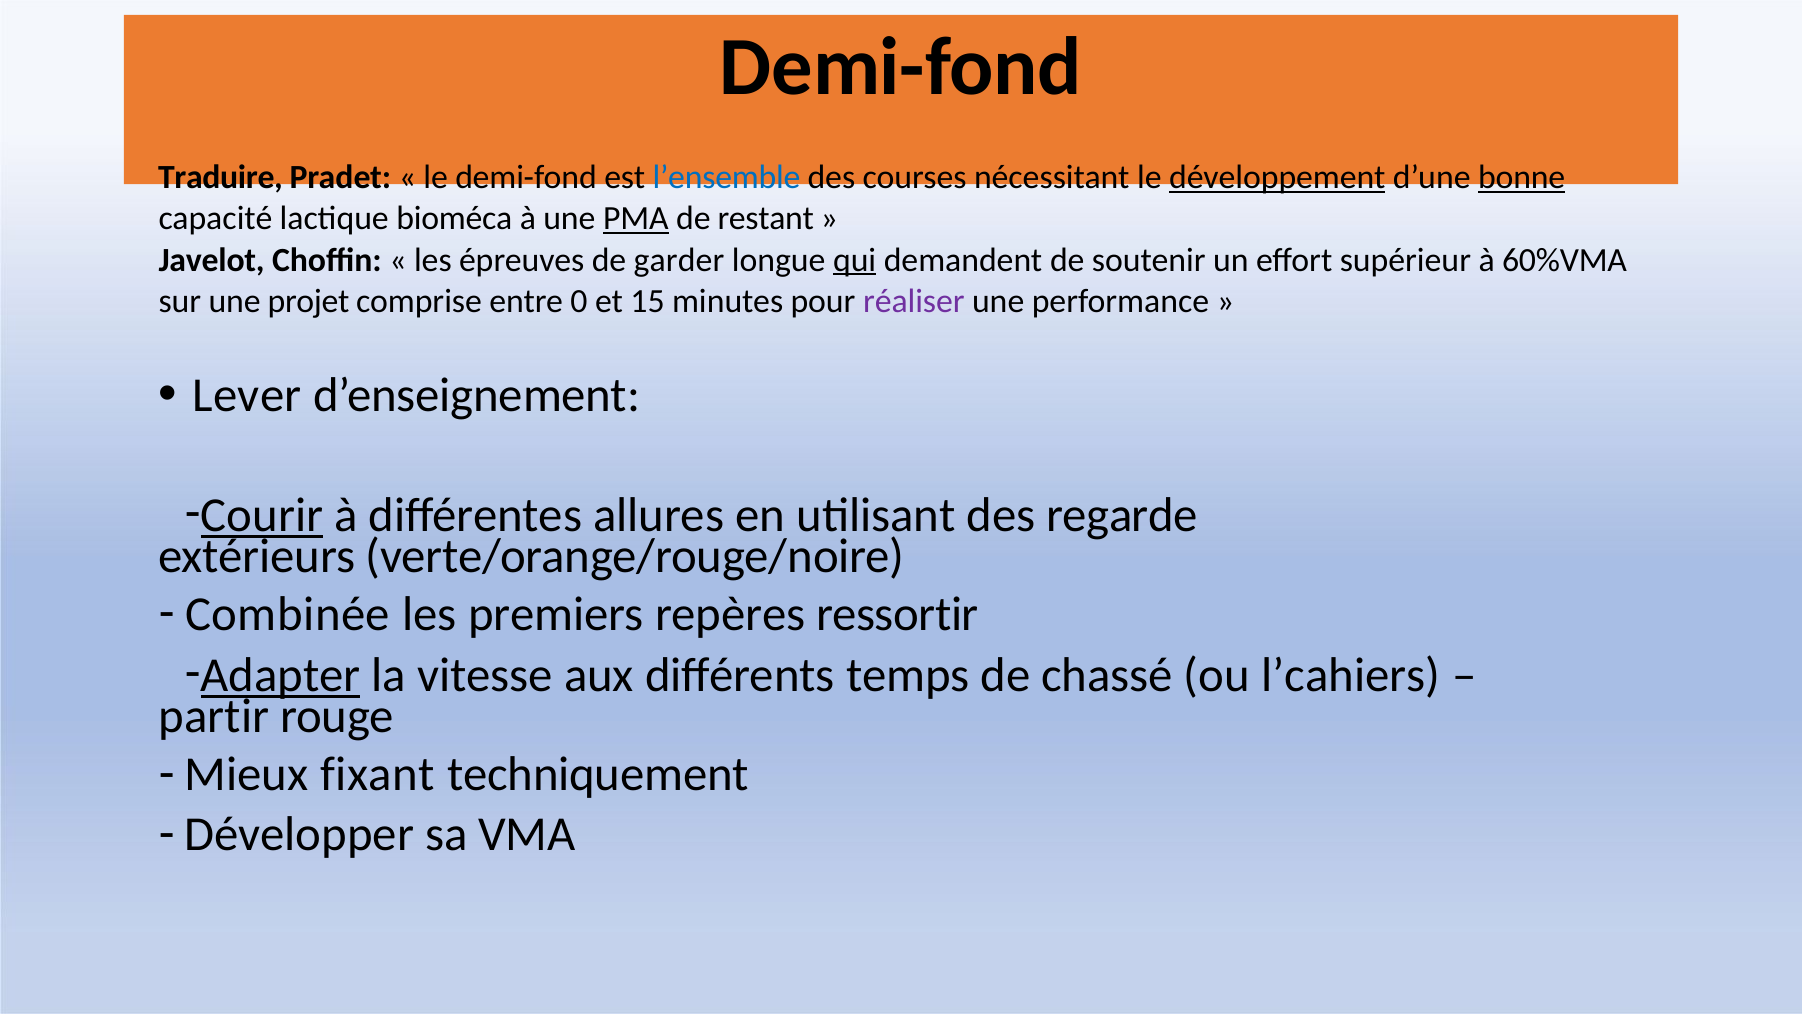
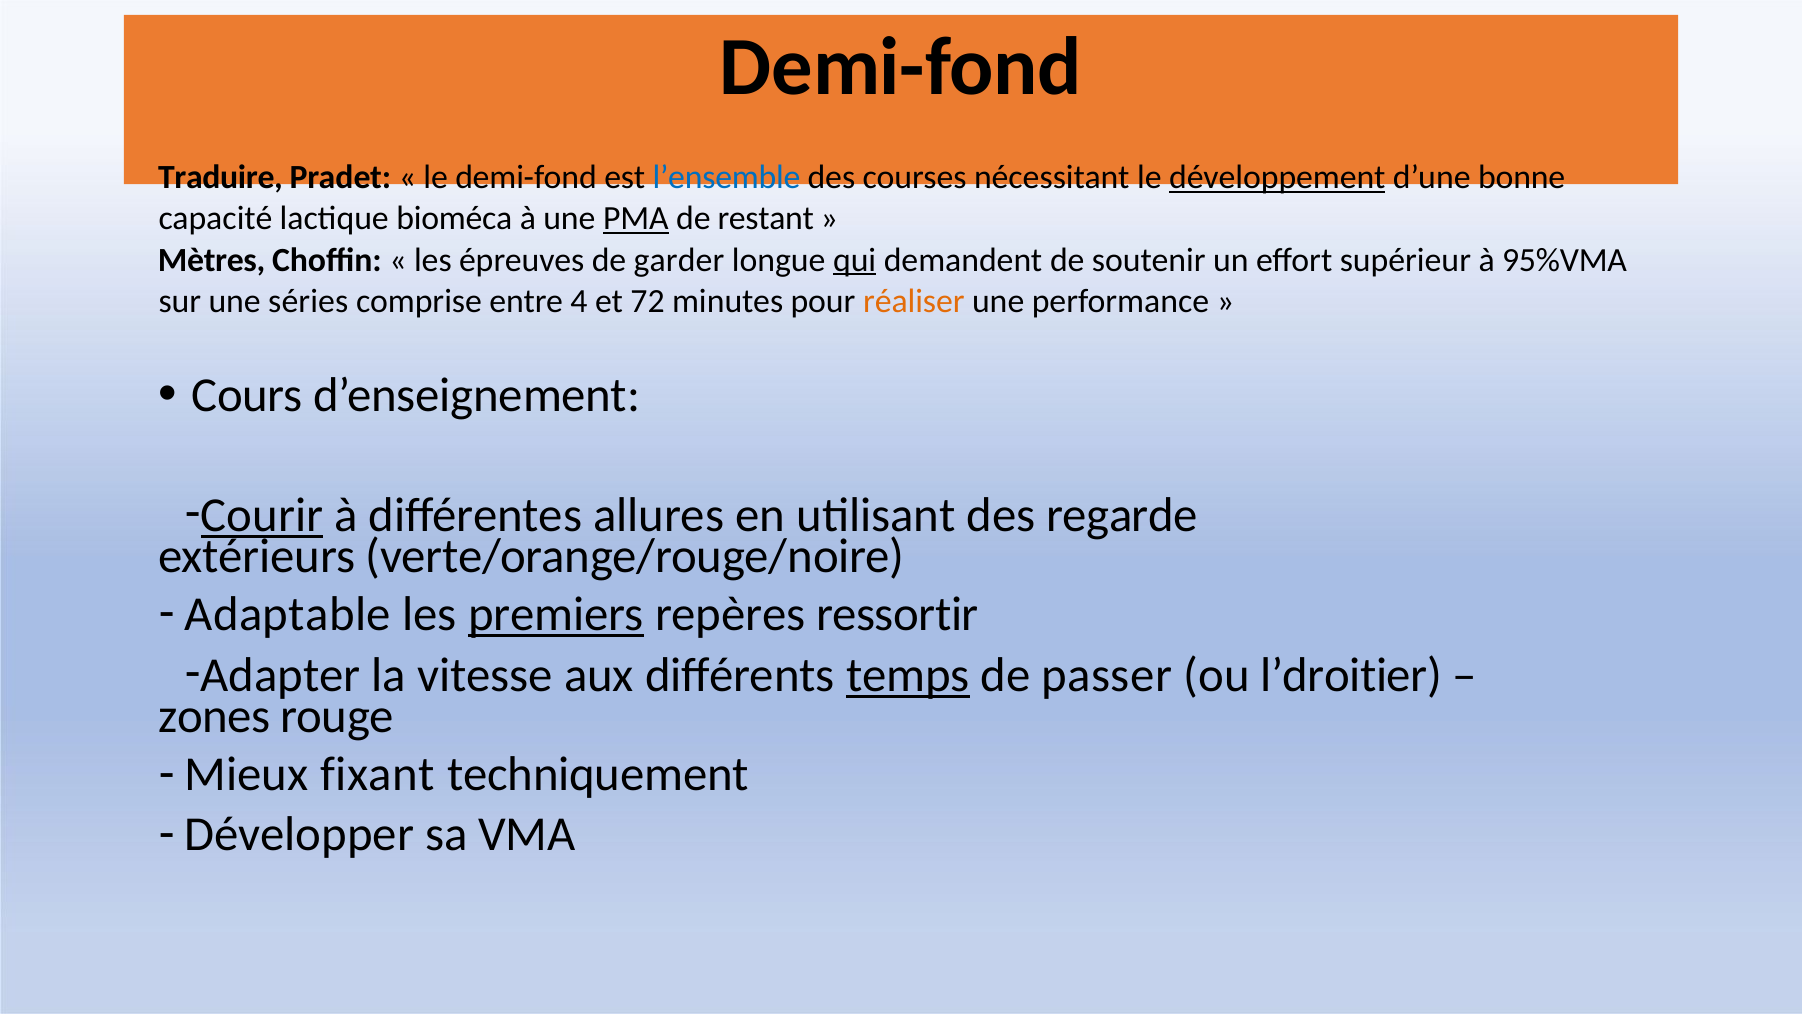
bonne underline: present -> none
Javelot: Javelot -> Mètres
60%VMA: 60%VMA -> 95%VMA
projet: projet -> séries
0: 0 -> 4
15: 15 -> 72
réaliser colour: purple -> orange
Lever: Lever -> Cours
Combinée: Combinée -> Adaptable
premiers underline: none -> present
Adapter underline: present -> none
temps underline: none -> present
chassé: chassé -> passer
l’cahiers: l’cahiers -> l’droitier
partir: partir -> zones
